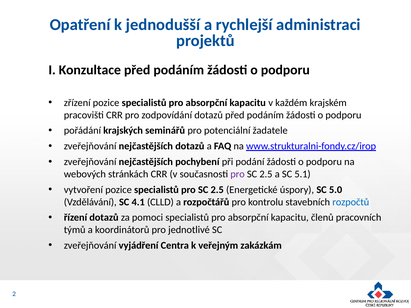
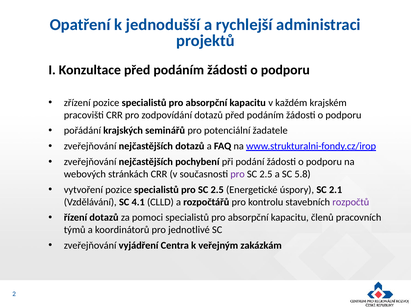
5.1: 5.1 -> 5.8
5.0: 5.0 -> 2.1
rozpočtů colour: blue -> purple
